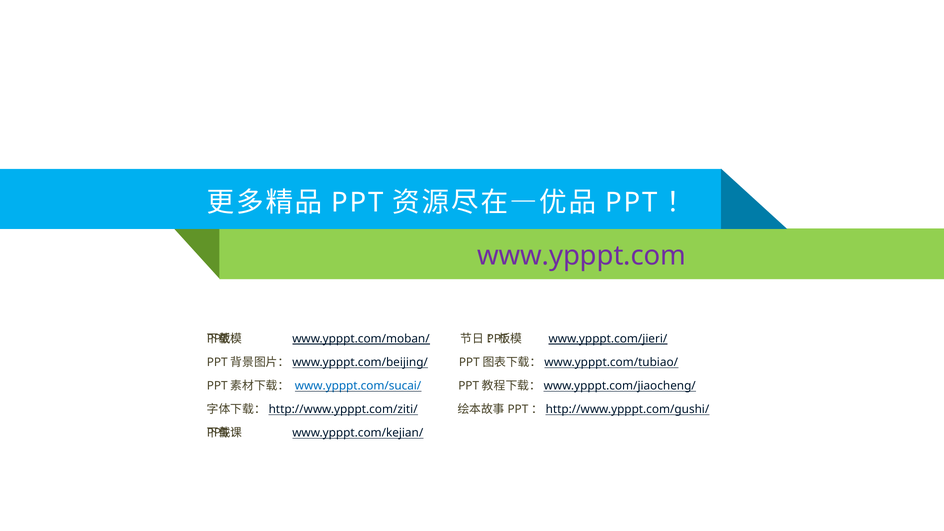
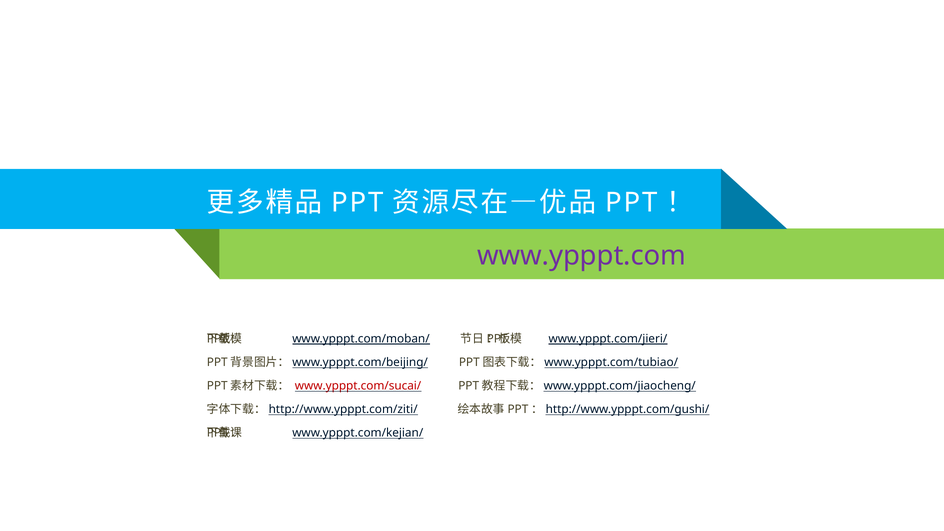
www.ypppt.com/sucai/ colour: blue -> red
